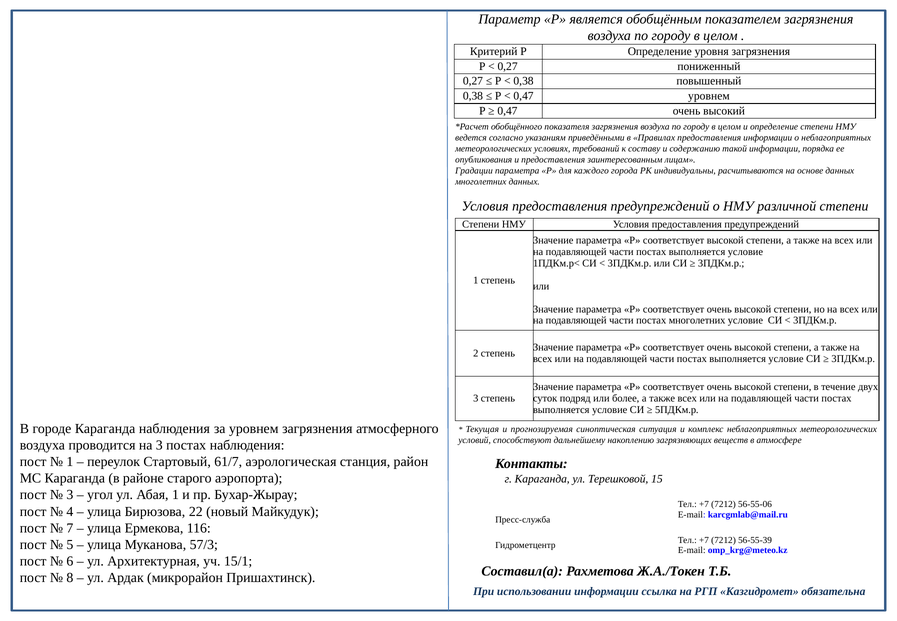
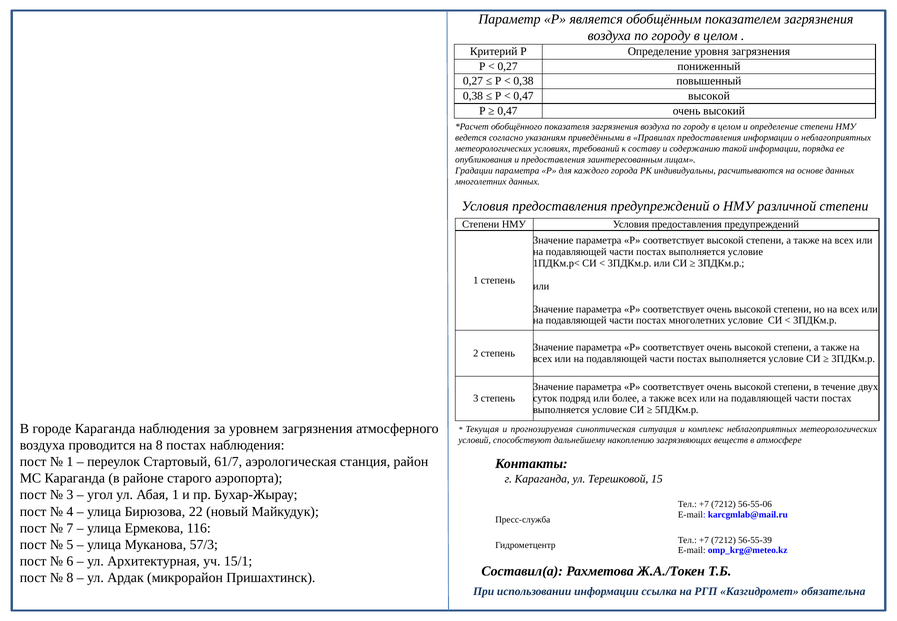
0,47 уровнем: уровнем -> высокой
на 3: 3 -> 8
